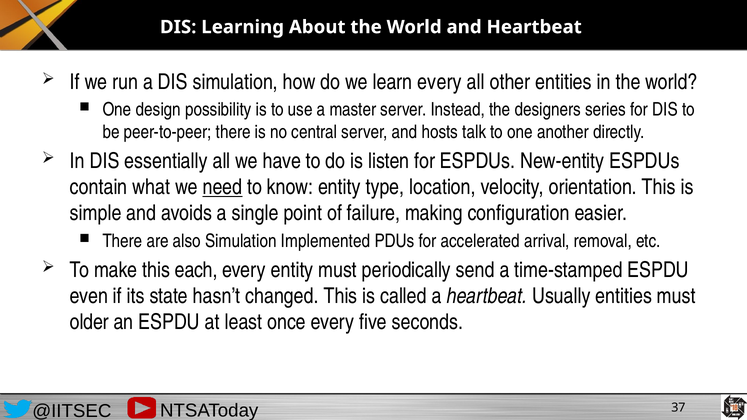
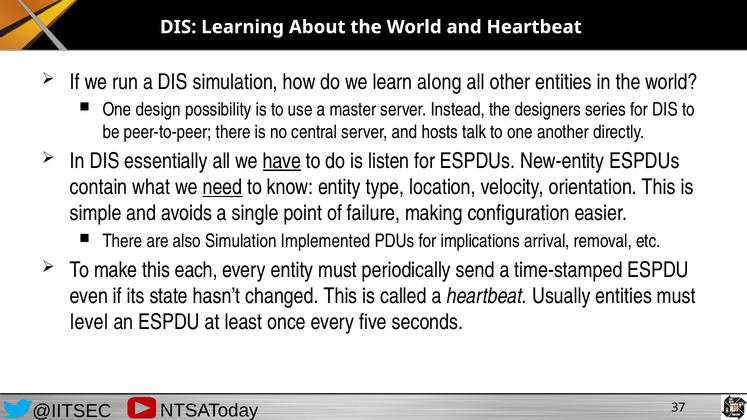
learn every: every -> along
have underline: none -> present
accelerated: accelerated -> implications
older: older -> level
